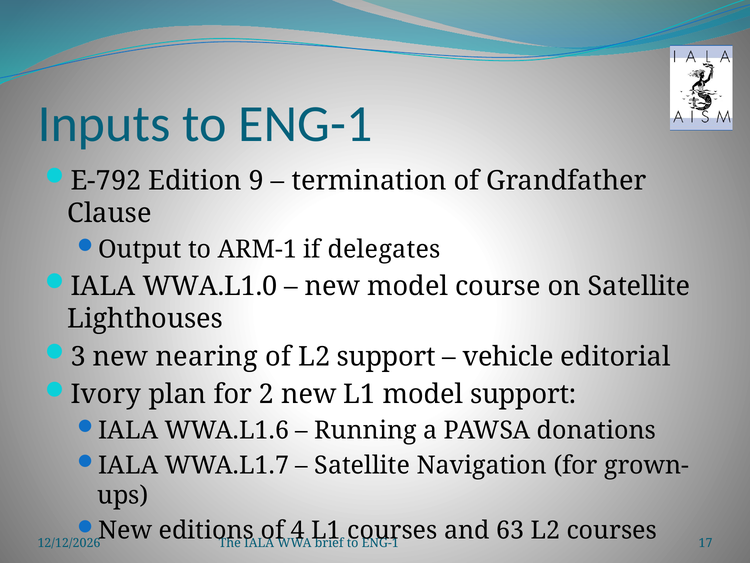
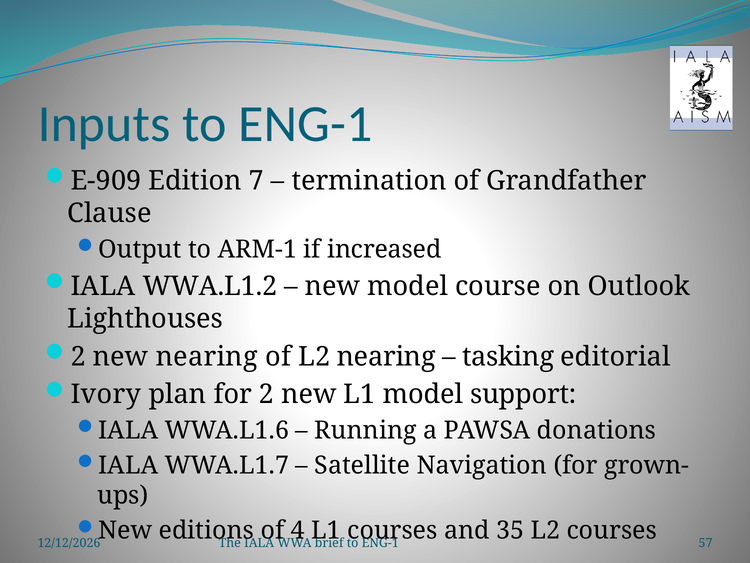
E-792: E-792 -> E-909
9: 9 -> 7
delegates: delegates -> increased
WWA.L1.0: WWA.L1.0 -> WWA.L1.2
on Satellite: Satellite -> Outlook
3 at (78, 356): 3 -> 2
L2 support: support -> nearing
vehicle: vehicle -> tasking
63: 63 -> 35
17: 17 -> 57
